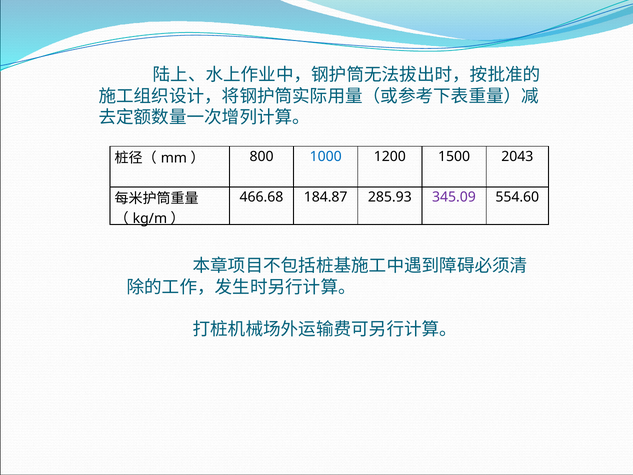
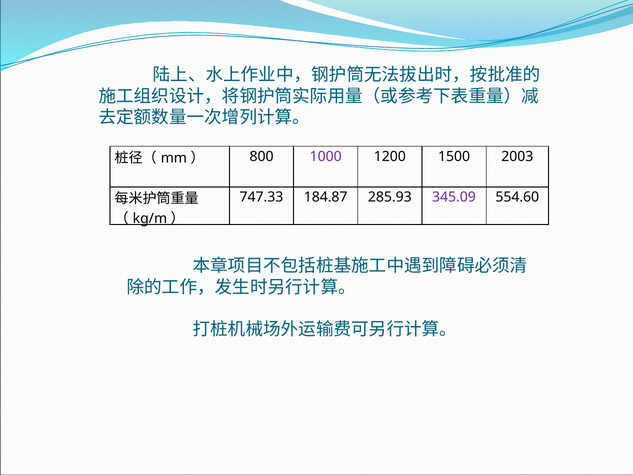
1000 colour: blue -> purple
2043: 2043 -> 2003
466.68: 466.68 -> 747.33
